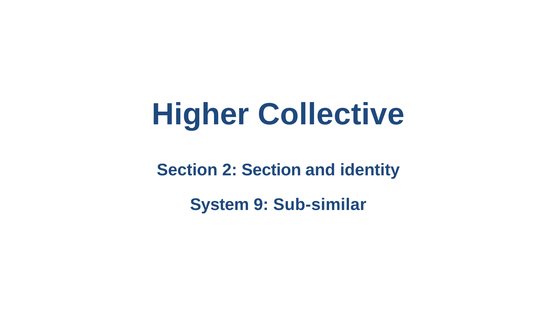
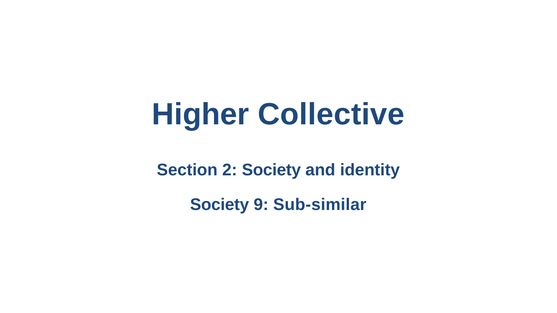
2 Section: Section -> Society
System at (220, 205): System -> Society
